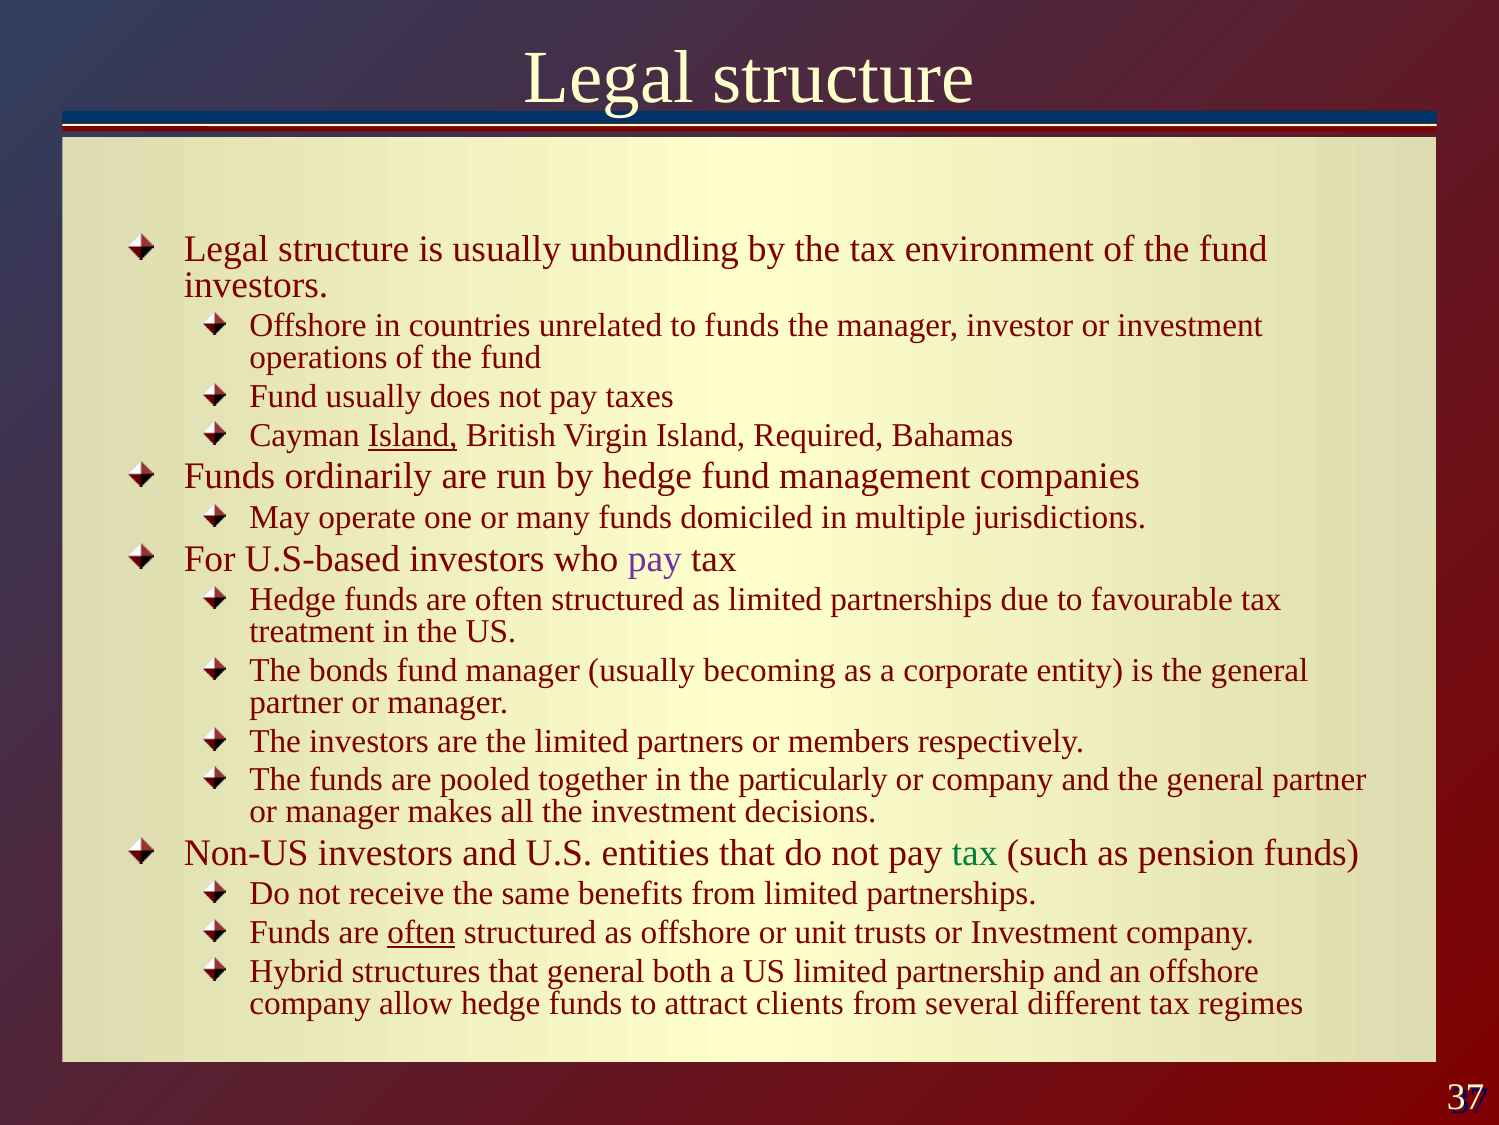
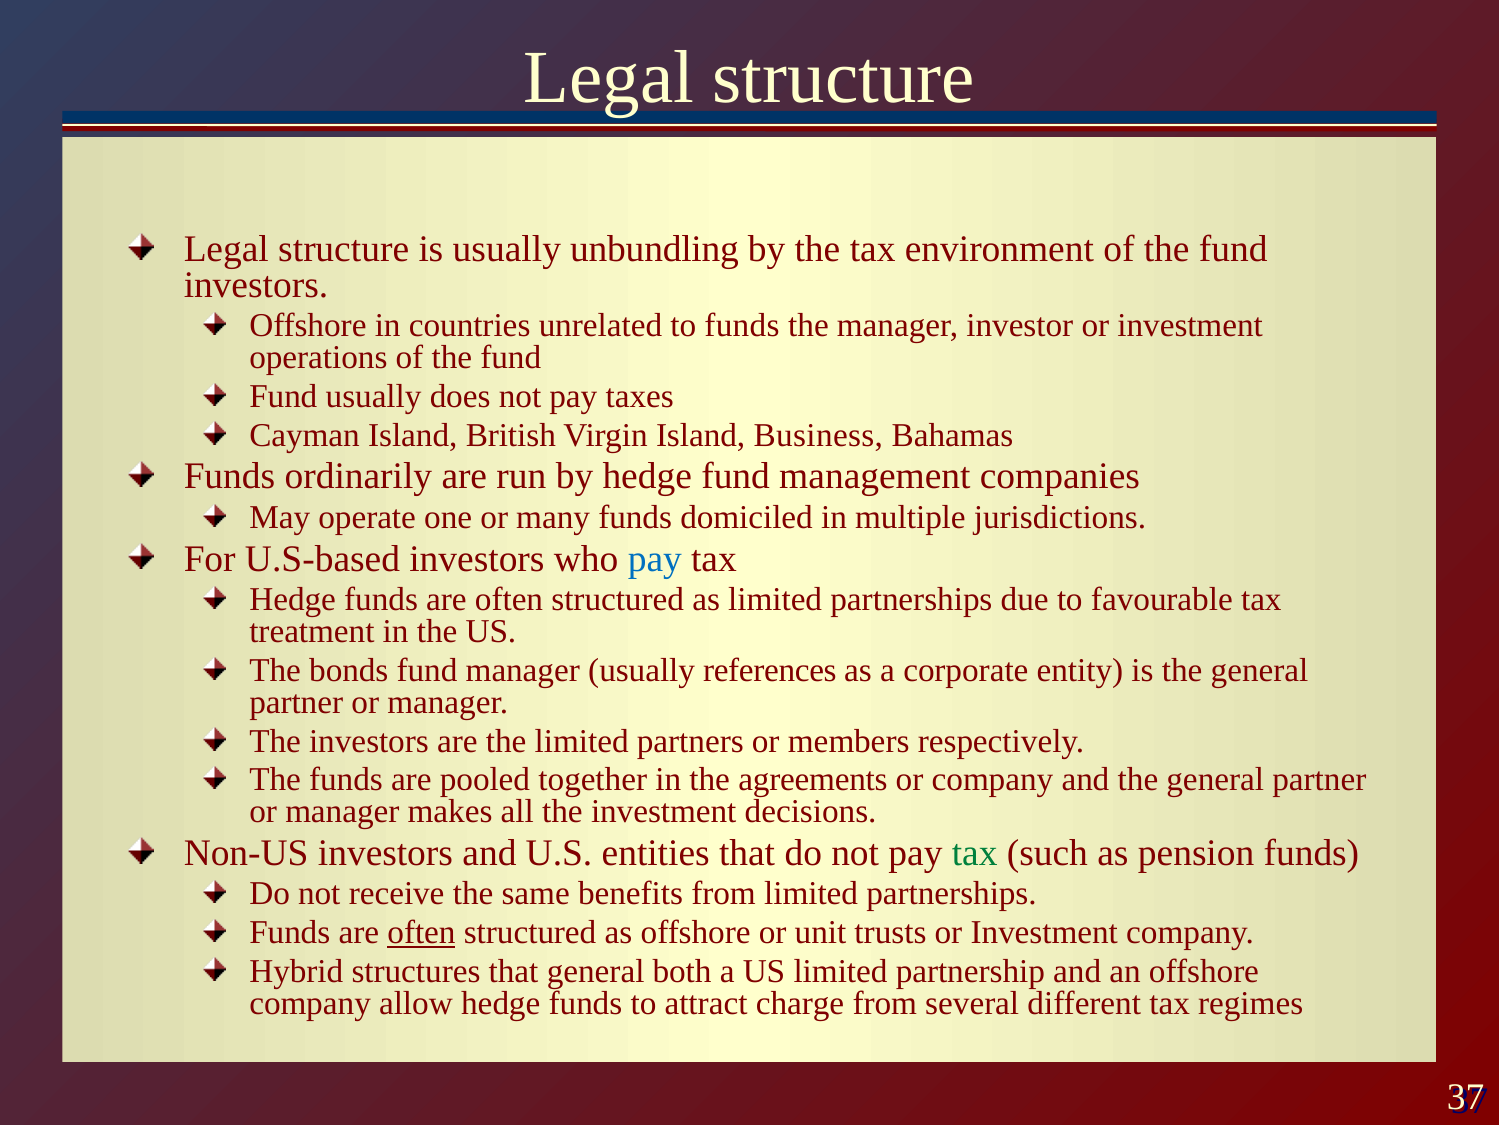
Island at (413, 435) underline: present -> none
Required: Required -> Business
pay at (655, 558) colour: purple -> blue
becoming: becoming -> references
particularly: particularly -> agreements
clients: clients -> charge
